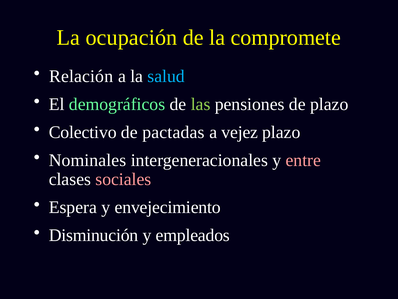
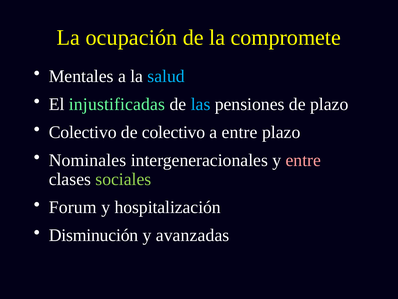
Relación: Relación -> Mentales
demográficos: demográficos -> injustificadas
las colour: light green -> light blue
de pactadas: pactadas -> colectivo
a vejez: vejez -> entre
sociales colour: pink -> light green
Espera: Espera -> Forum
envejecimiento: envejecimiento -> hospitalización
empleados: empleados -> avanzadas
